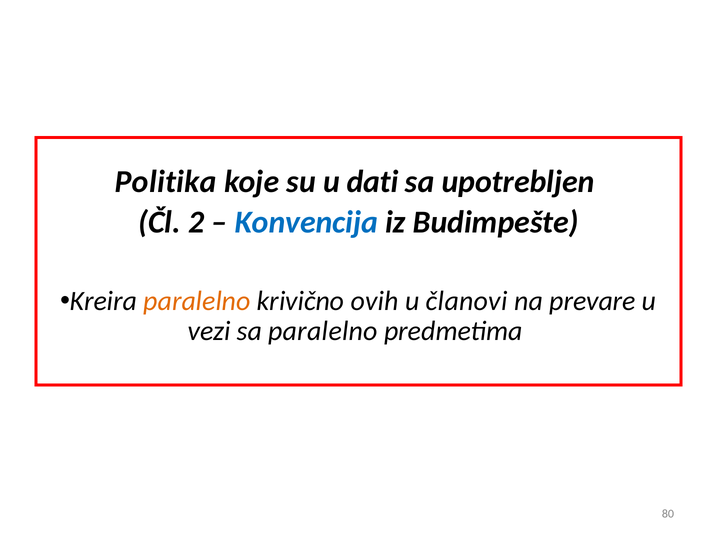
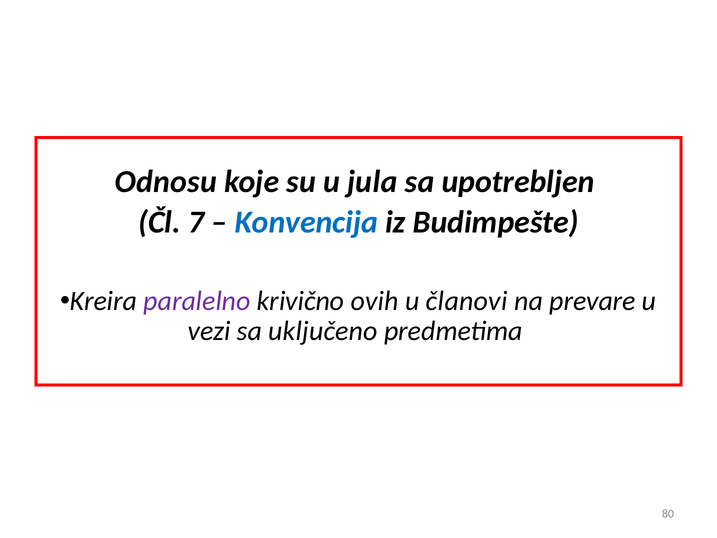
Politika: Politika -> Odnosu
dati: dati -> jula
2: 2 -> 7
paralelno at (197, 301) colour: orange -> purple
sa paralelno: paralelno -> uključeno
